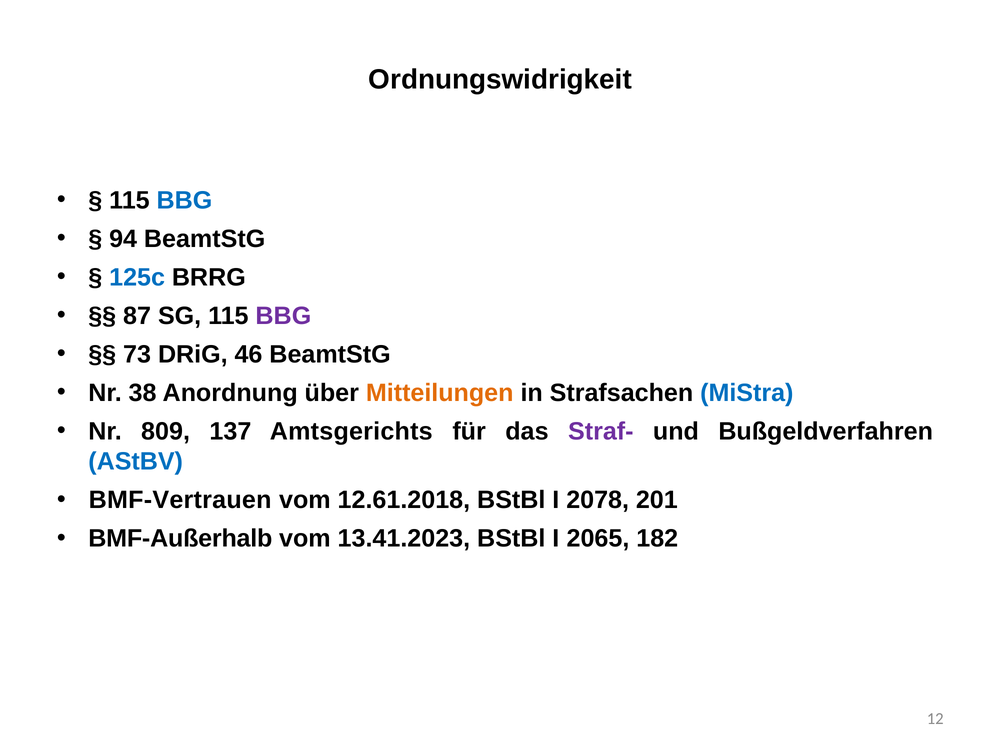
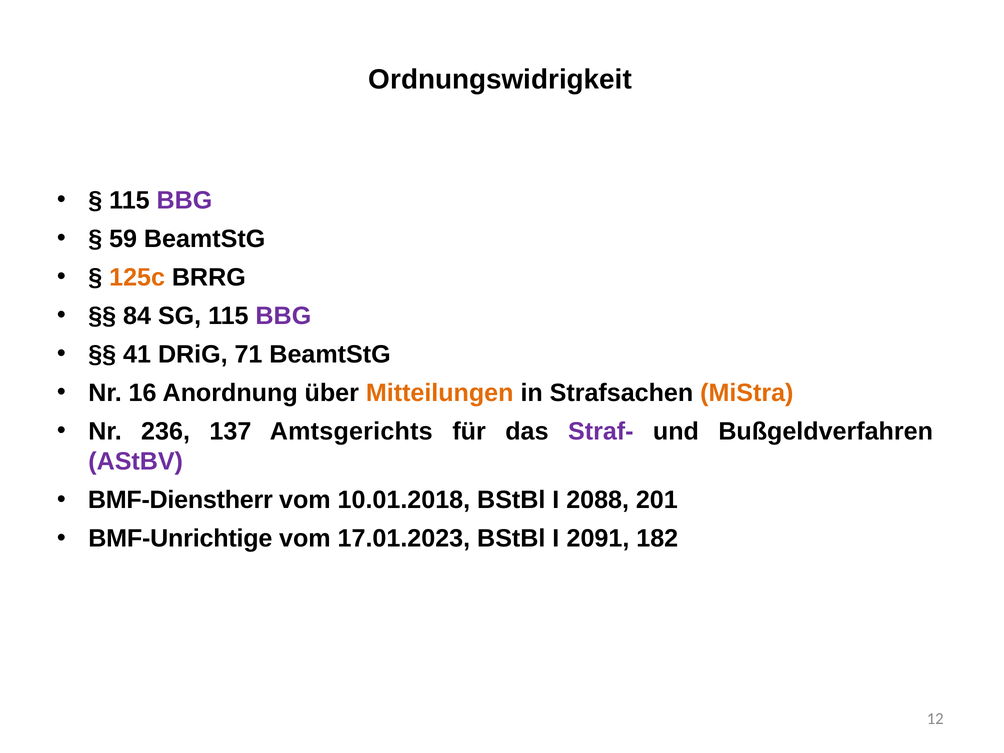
BBG at (184, 201) colour: blue -> purple
94: 94 -> 59
125c colour: blue -> orange
87: 87 -> 84
73: 73 -> 41
46: 46 -> 71
38: 38 -> 16
MiStra colour: blue -> orange
809: 809 -> 236
AStBV colour: blue -> purple
BMF-Vertrauen: BMF-Vertrauen -> BMF-Dienstherr
12.61.2018: 12.61.2018 -> 10.01.2018
2078: 2078 -> 2088
BMF-Außerhalb: BMF-Außerhalb -> BMF-Unrichtige
13.41.2023: 13.41.2023 -> 17.01.2023
2065: 2065 -> 2091
